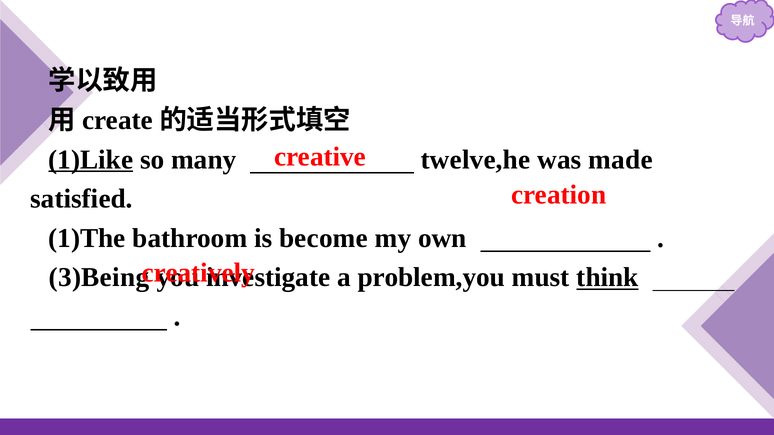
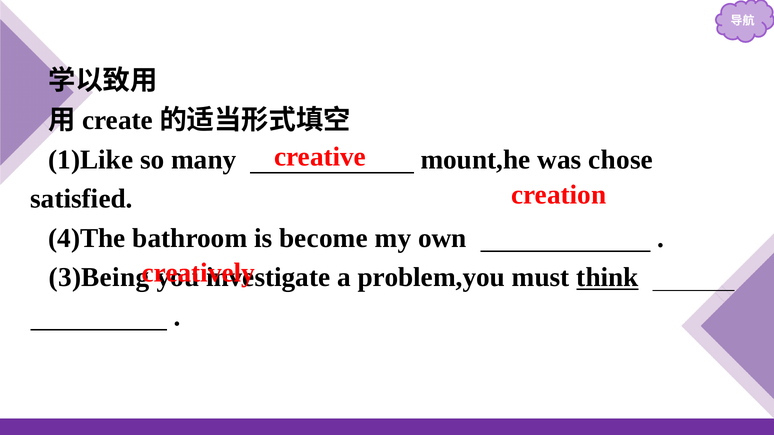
1)Like underline: present -> none
twelve,he: twelve,he -> mount,he
made: made -> chose
1)The: 1)The -> 4)The
